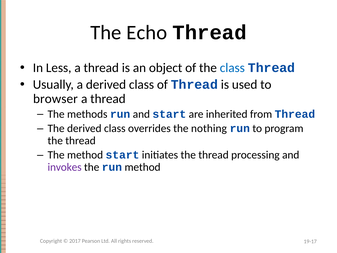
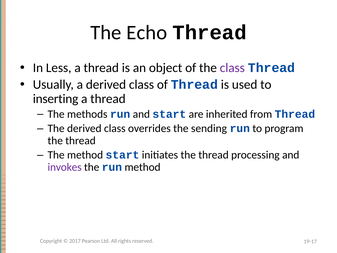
class at (232, 68) colour: blue -> purple
browser: browser -> inserting
nothing: nothing -> sending
